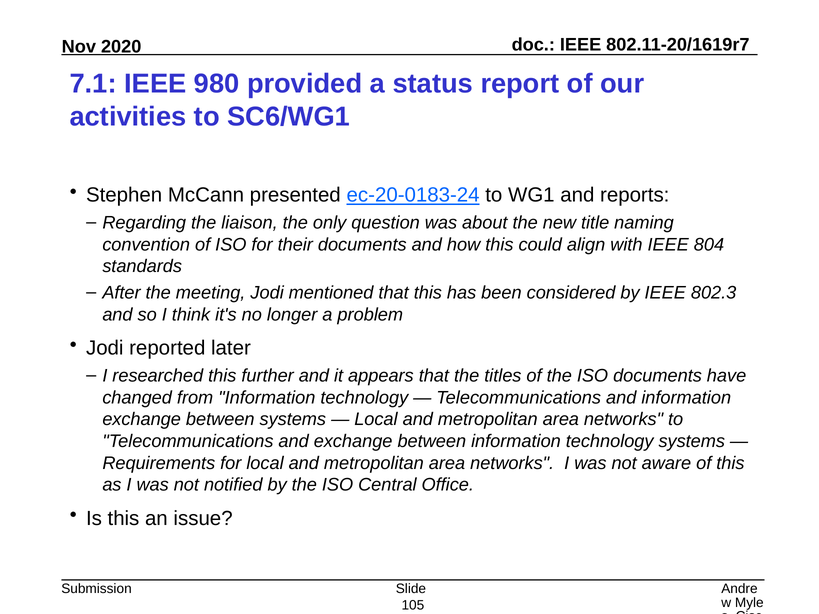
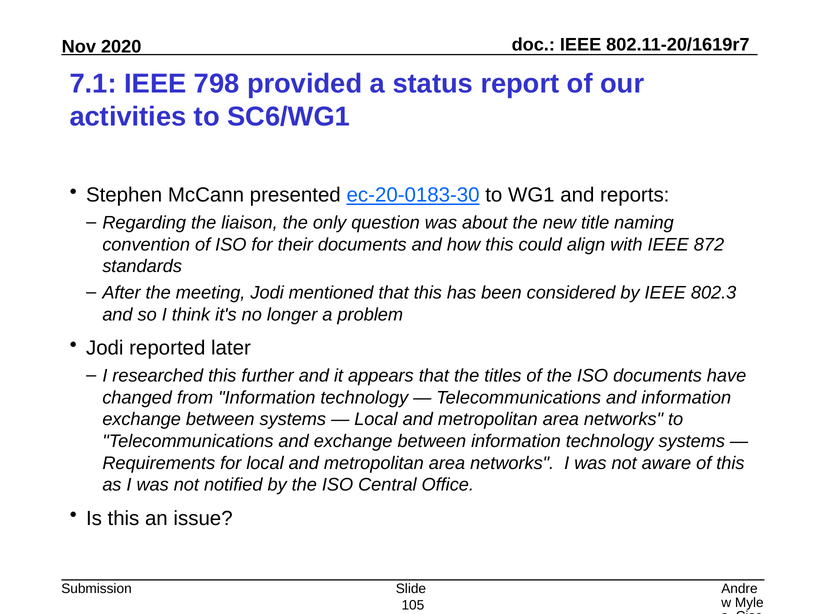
980: 980 -> 798
ec-20-0183-24: ec-20-0183-24 -> ec-20-0183-30
804: 804 -> 872
